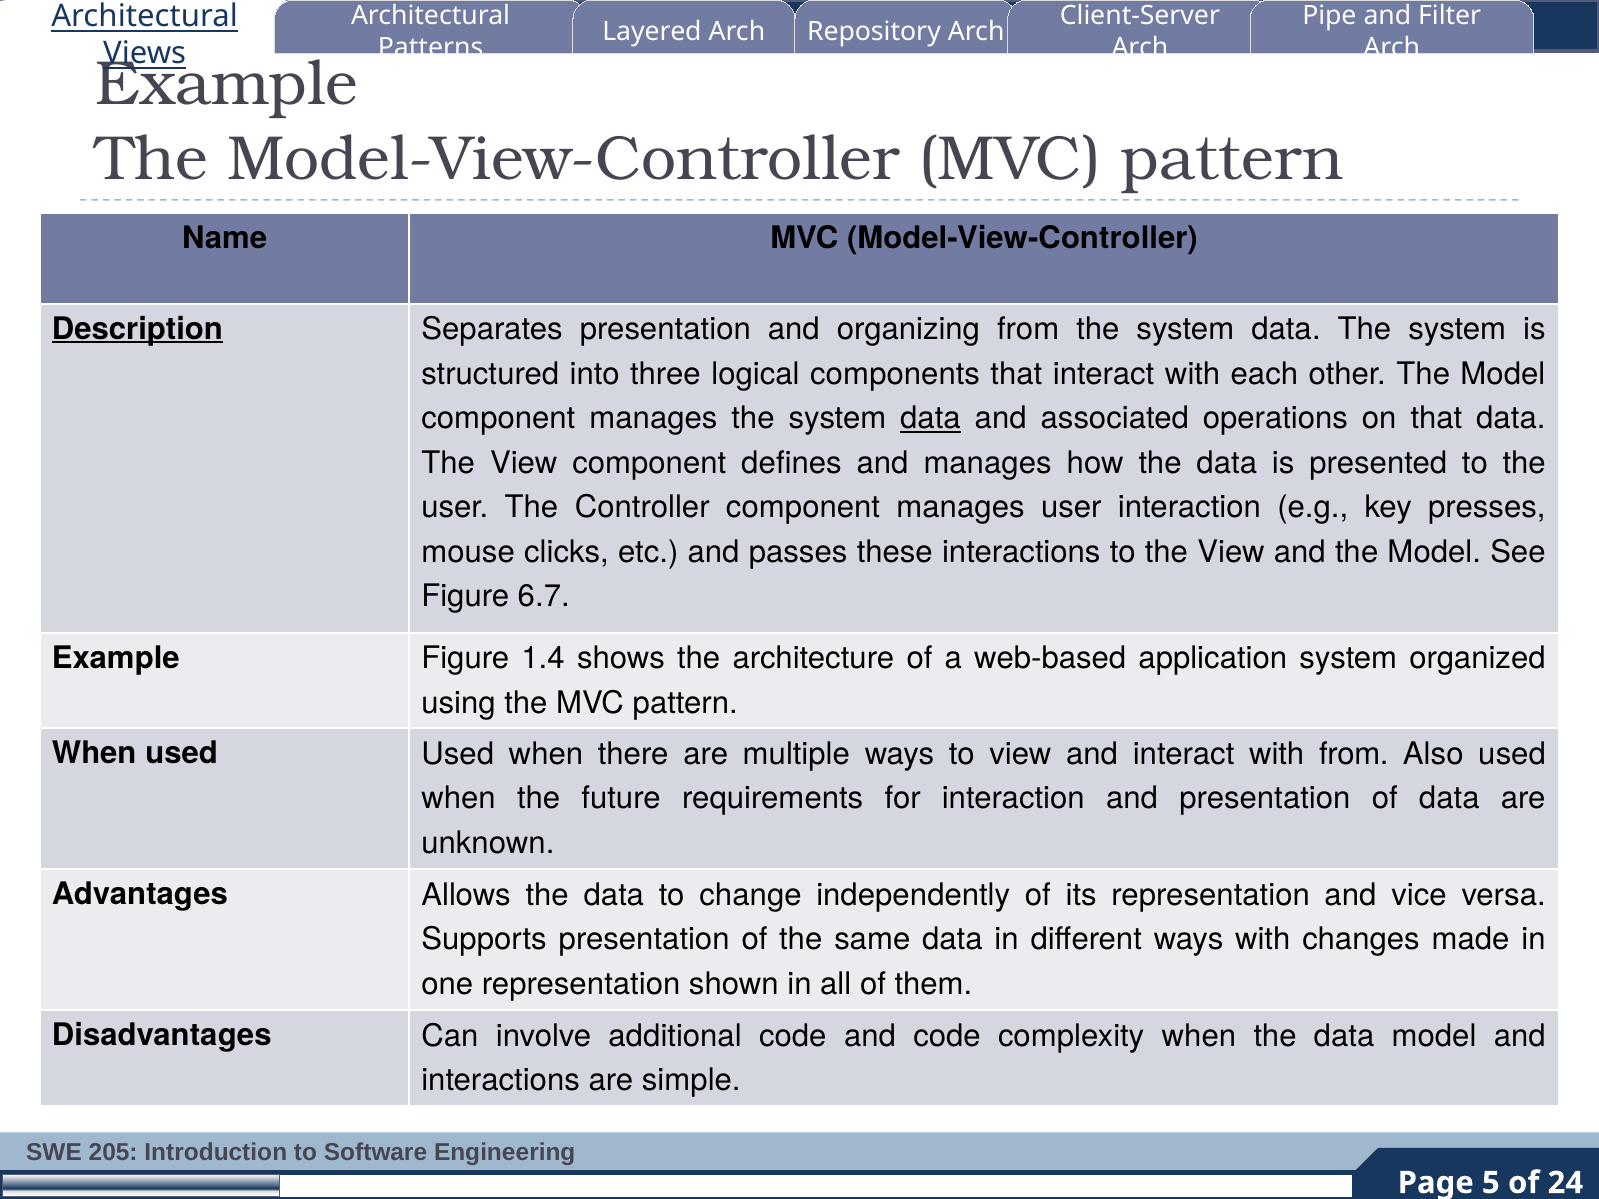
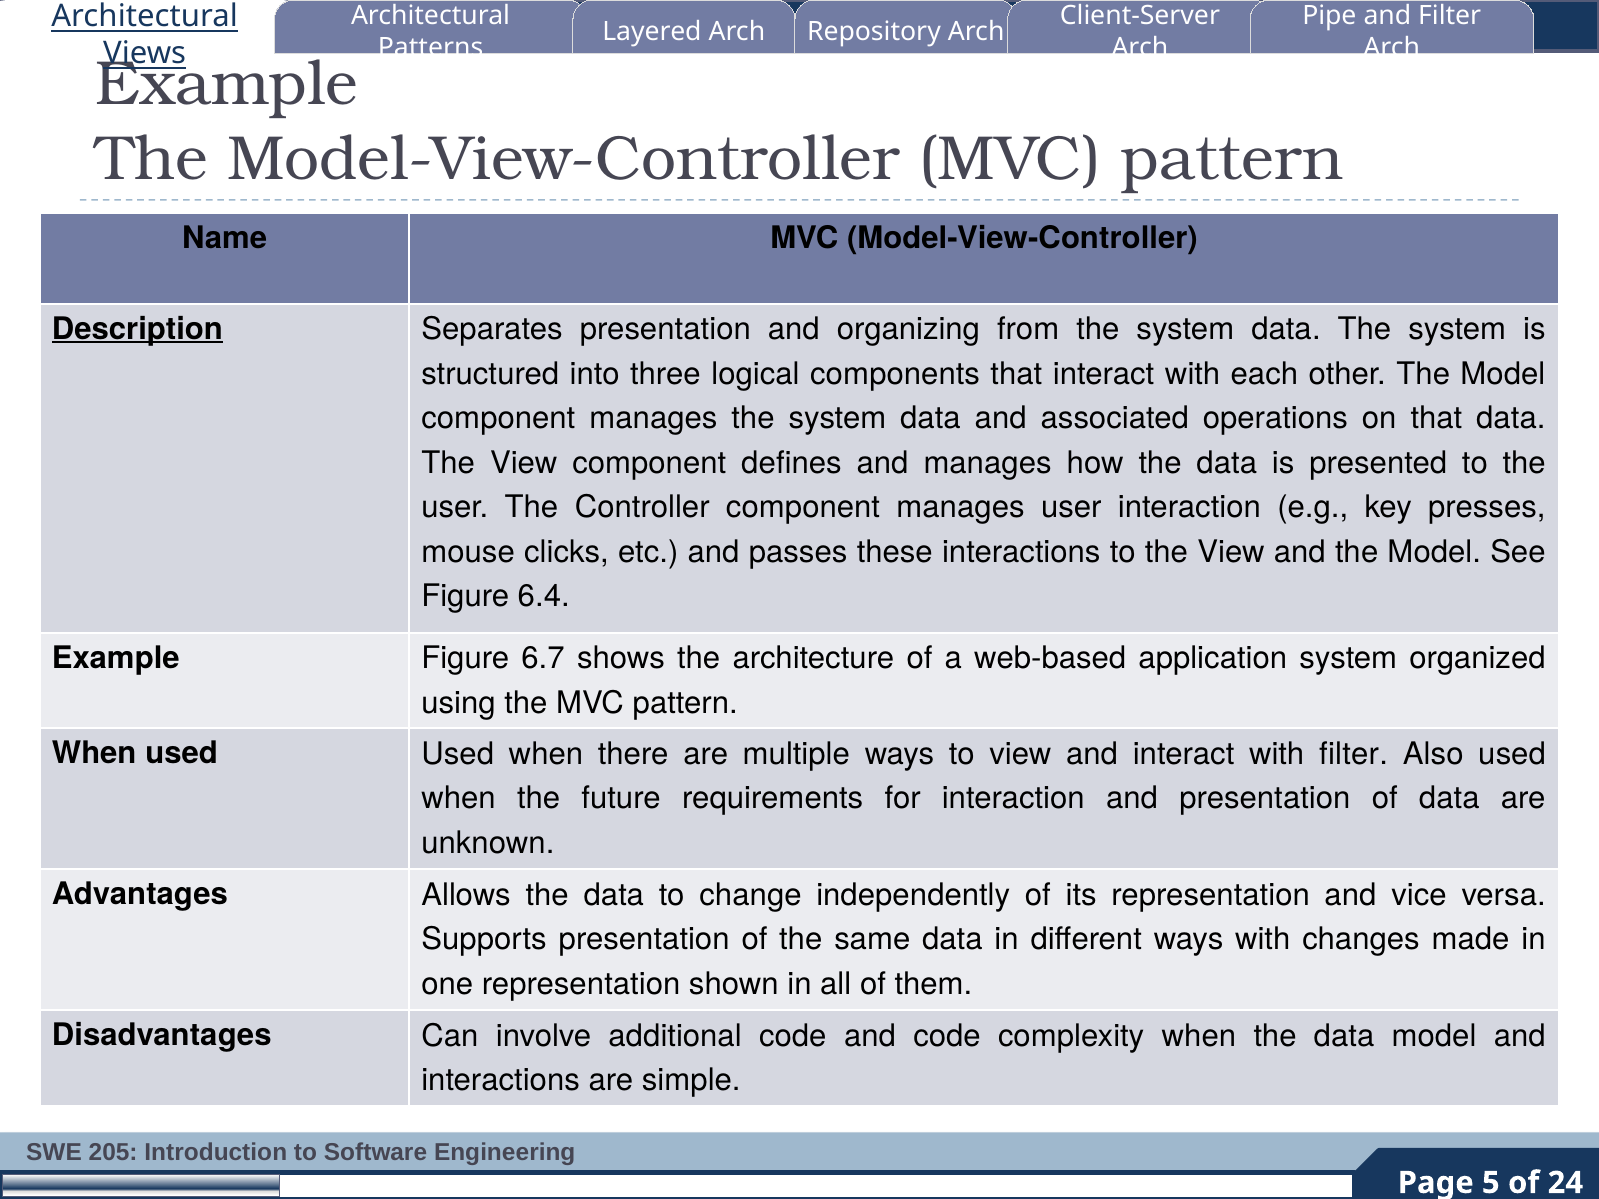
data at (930, 419) underline: present -> none
6.7: 6.7 -> 6.4
1.4: 1.4 -> 6.7
with from: from -> filter
